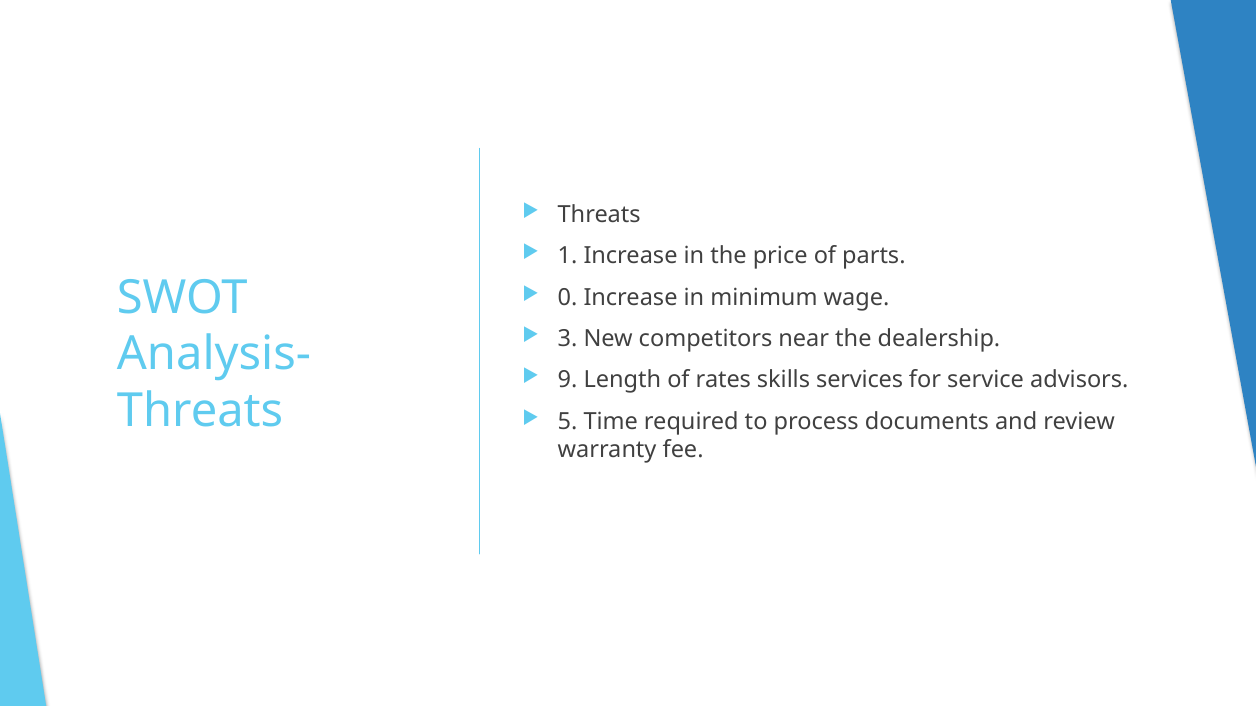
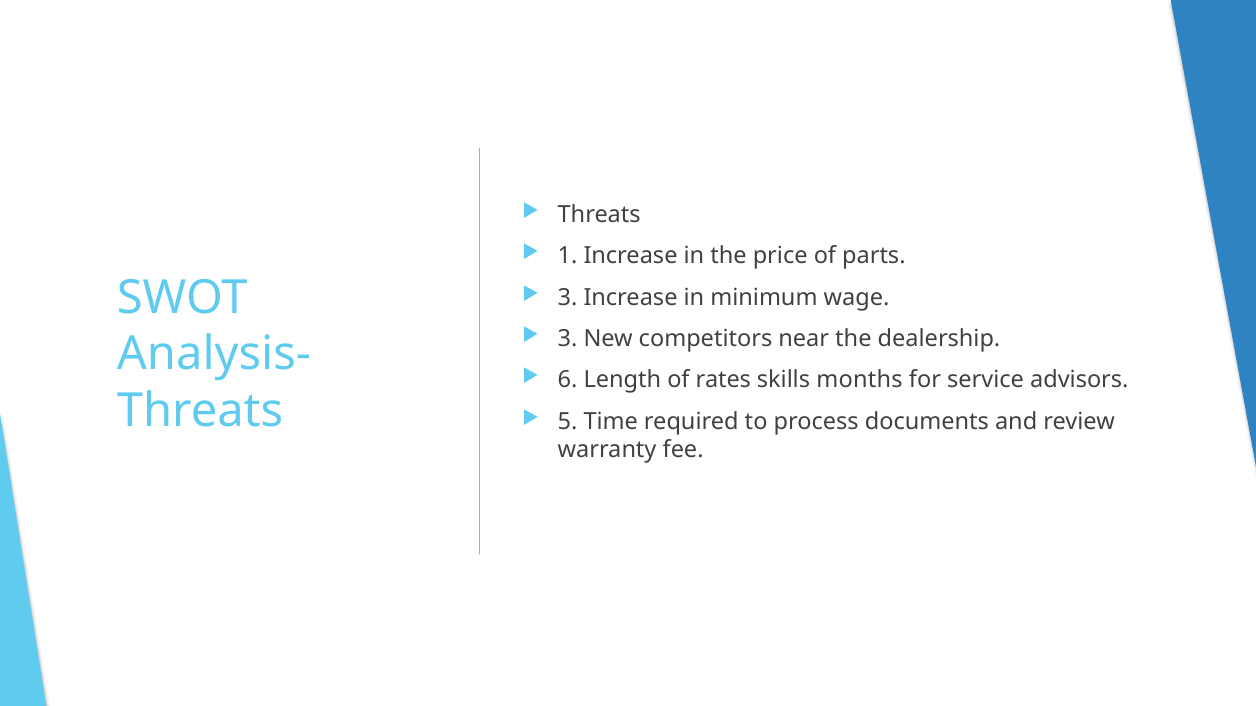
0 at (568, 298): 0 -> 3
9: 9 -> 6
services: services -> months
